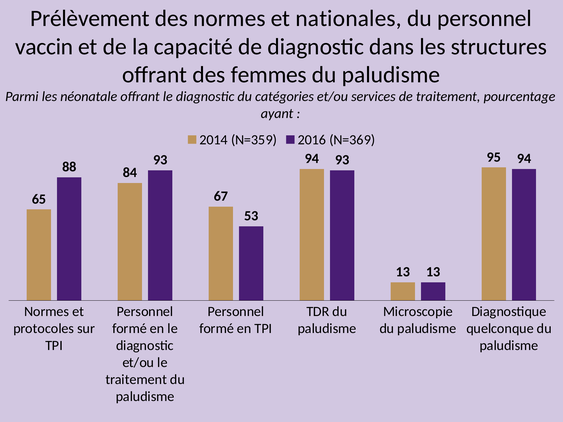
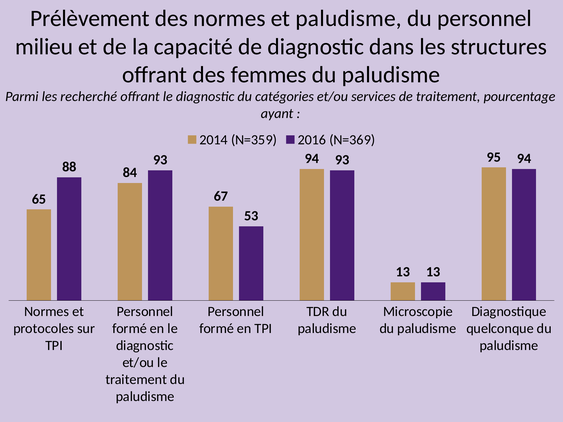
et nationales: nationales -> paludisme
vaccin: vaccin -> milieu
néonatale: néonatale -> recherché
